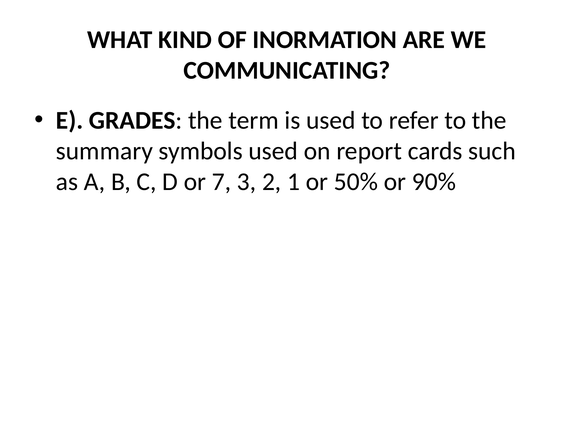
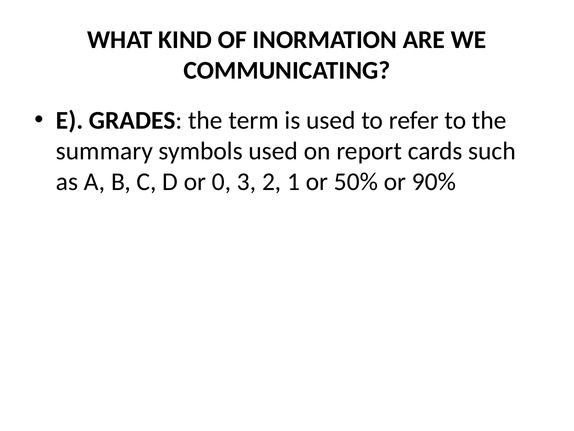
7: 7 -> 0
